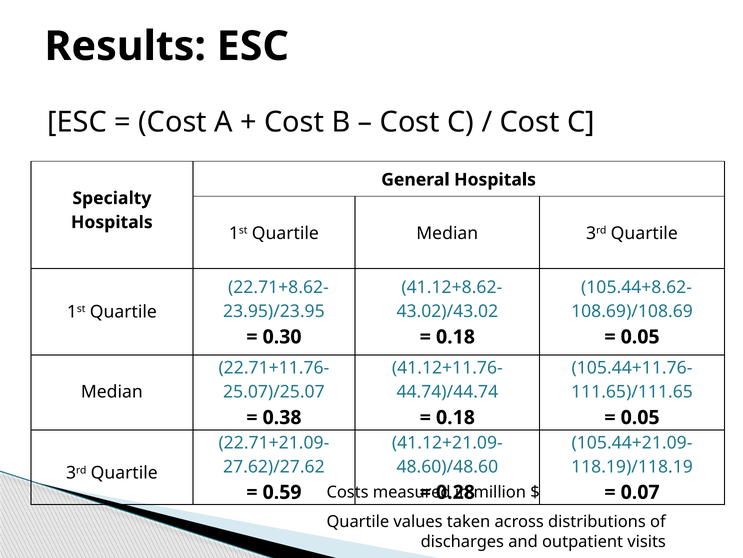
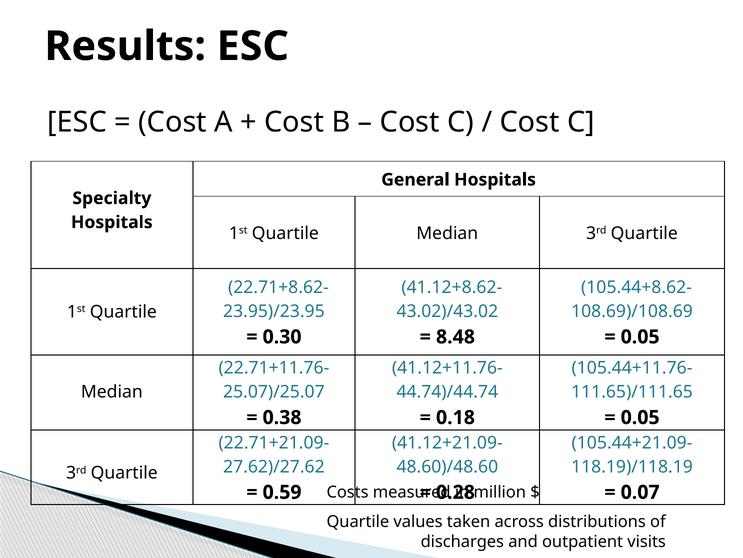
0.18 at (455, 336): 0.18 -> 8.48
